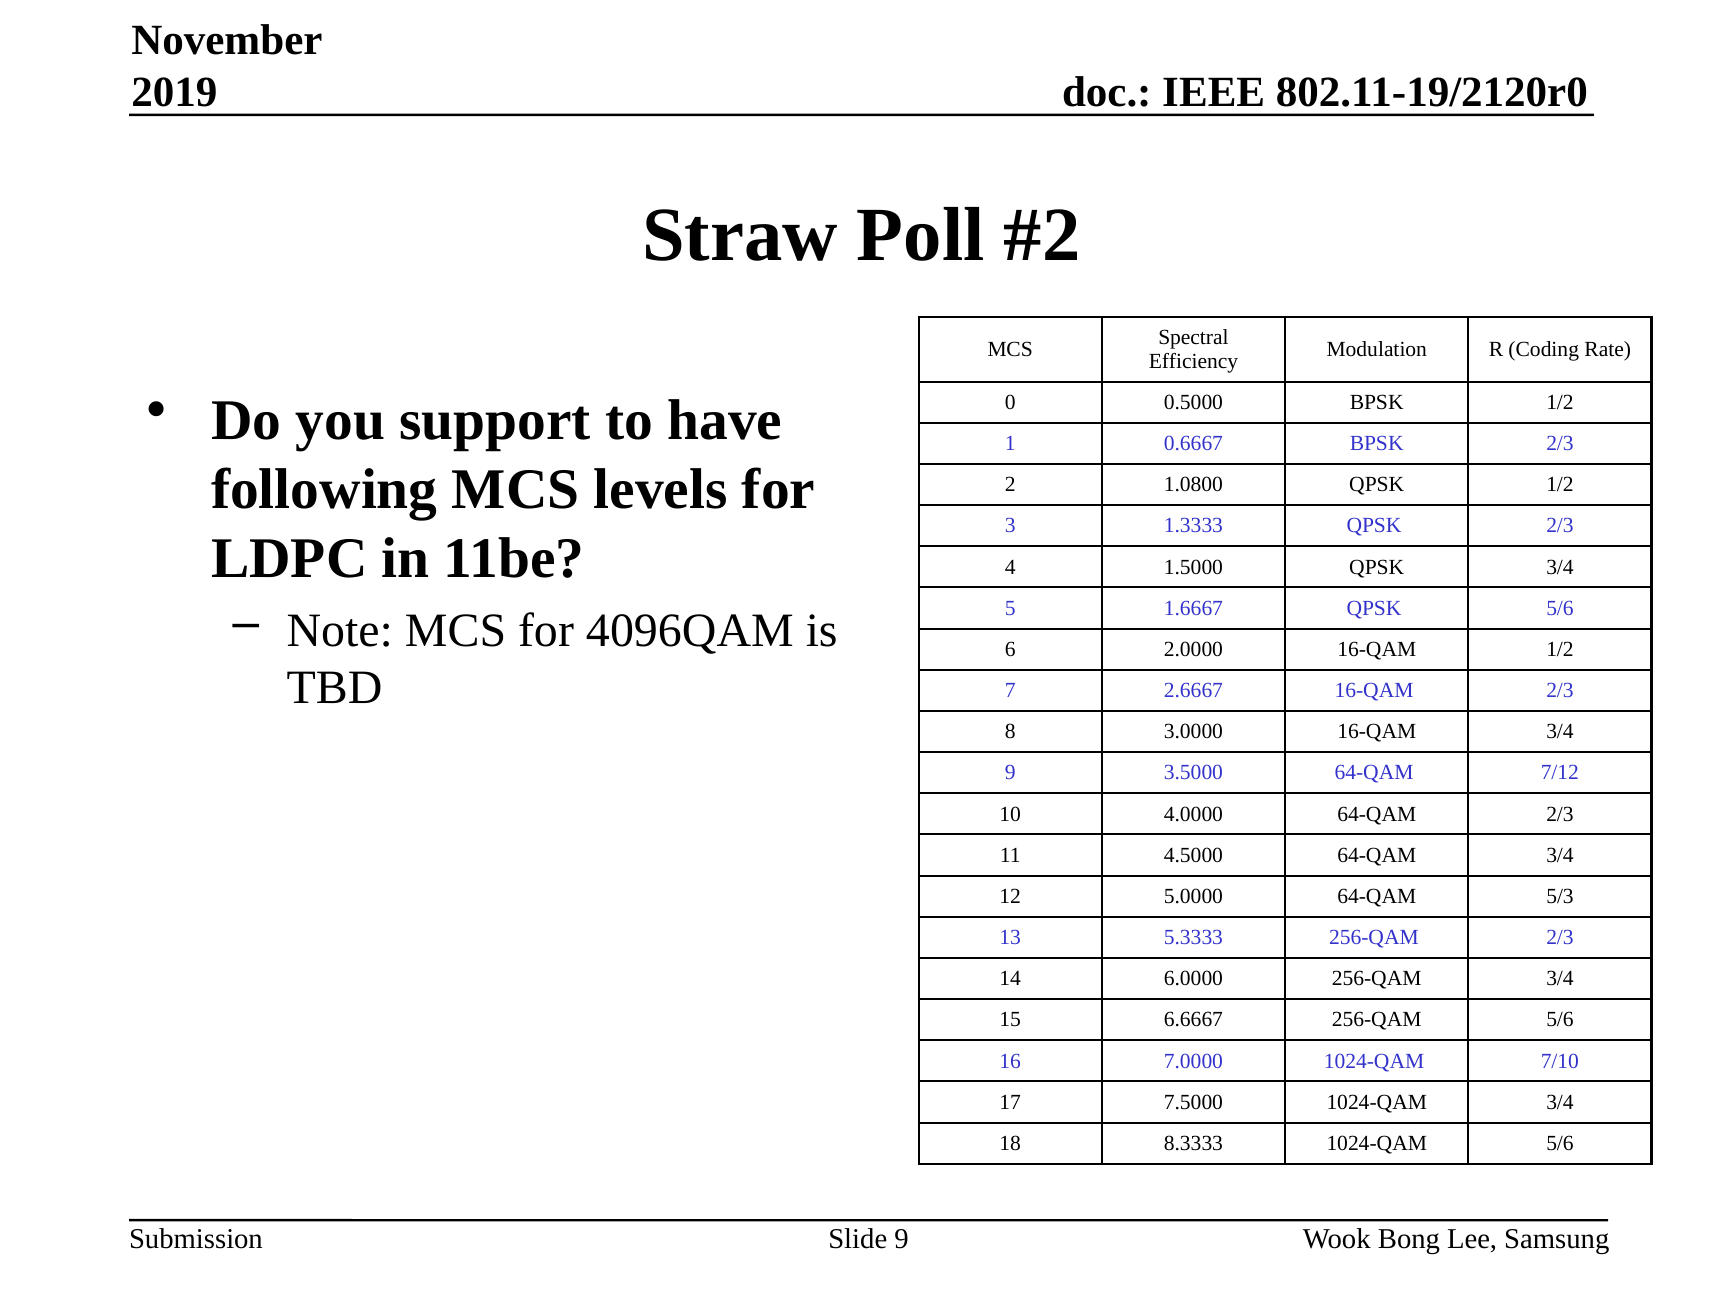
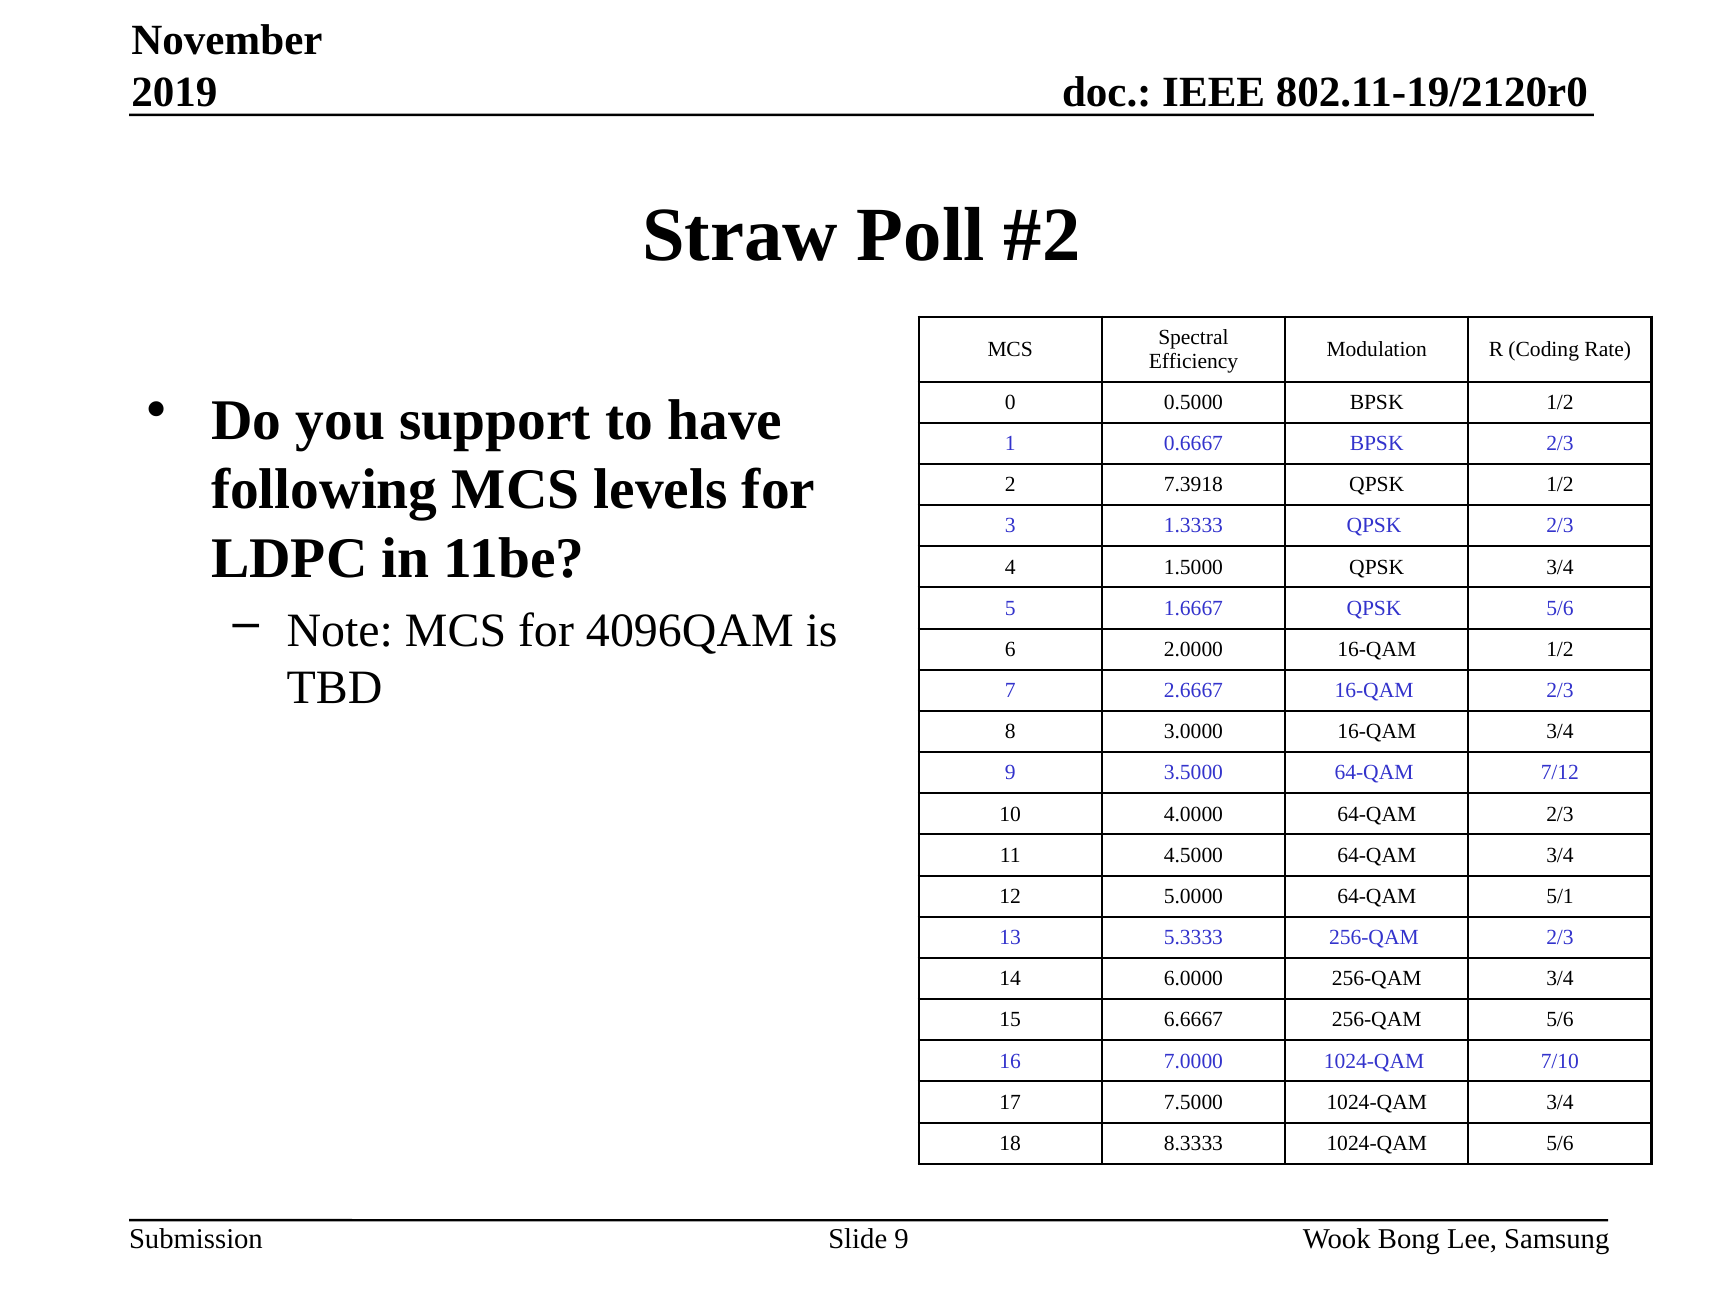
1.0800: 1.0800 -> 7.3918
5/3: 5/3 -> 5/1
